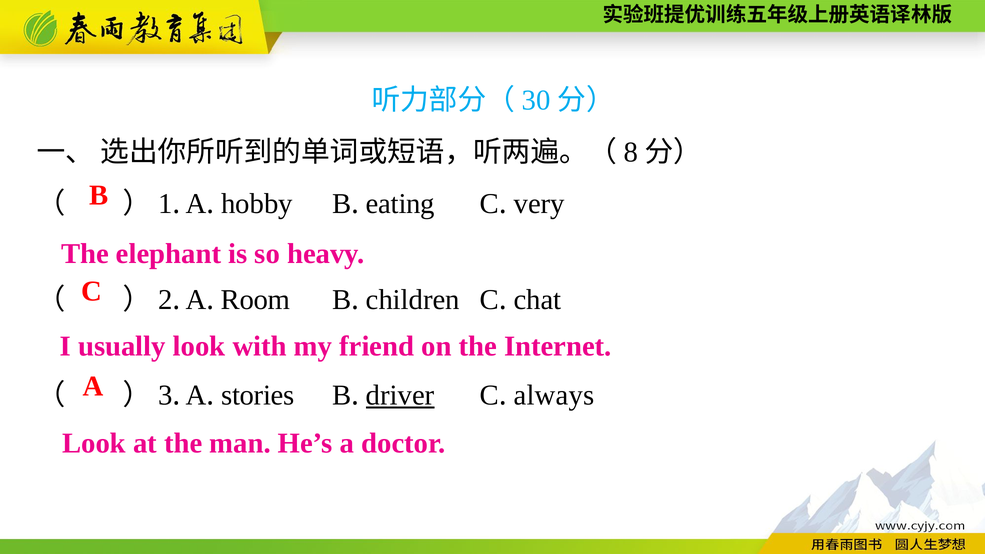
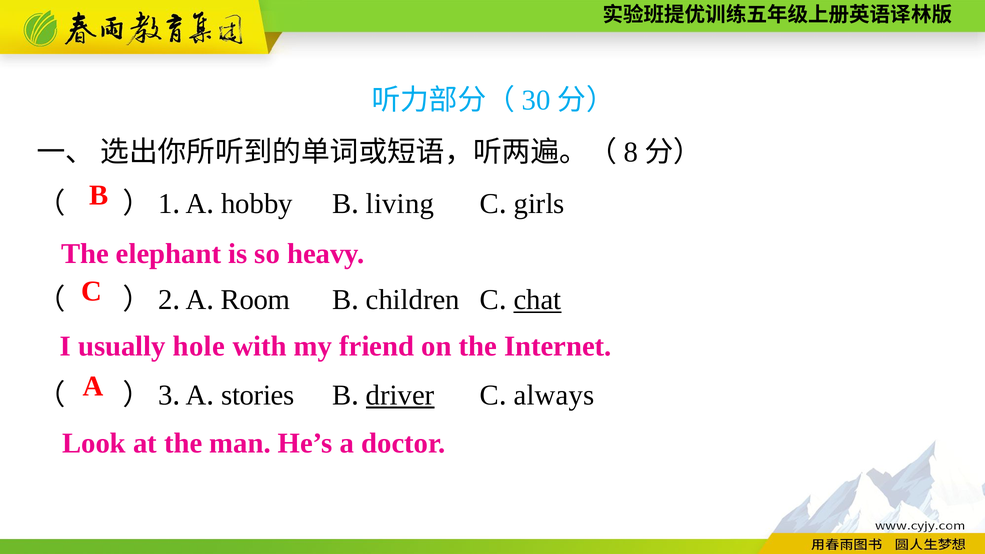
eating: eating -> living
very: very -> girls
chat underline: none -> present
usually look: look -> hole
